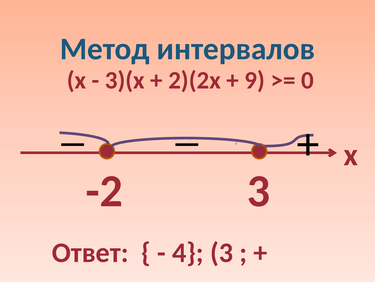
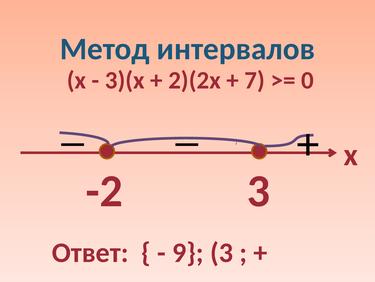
9: 9 -> 7
4: 4 -> 9
